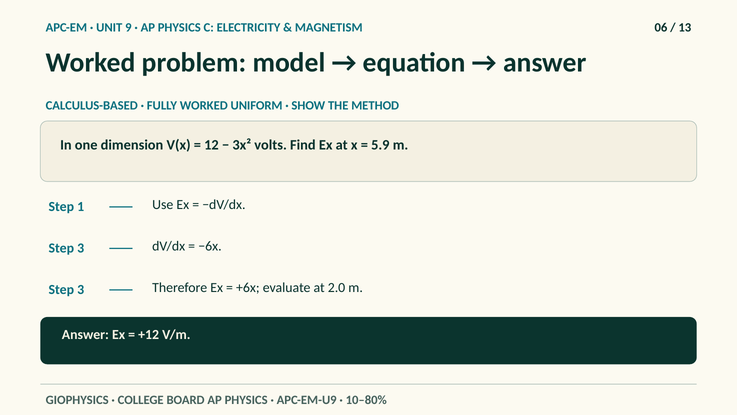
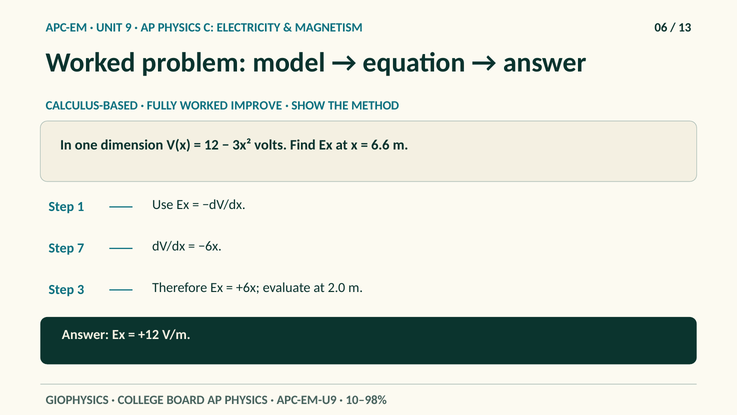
UNIFORM: UNIFORM -> IMPROVE
5.9: 5.9 -> 6.6
3 at (81, 248): 3 -> 7
10–80%: 10–80% -> 10–98%
